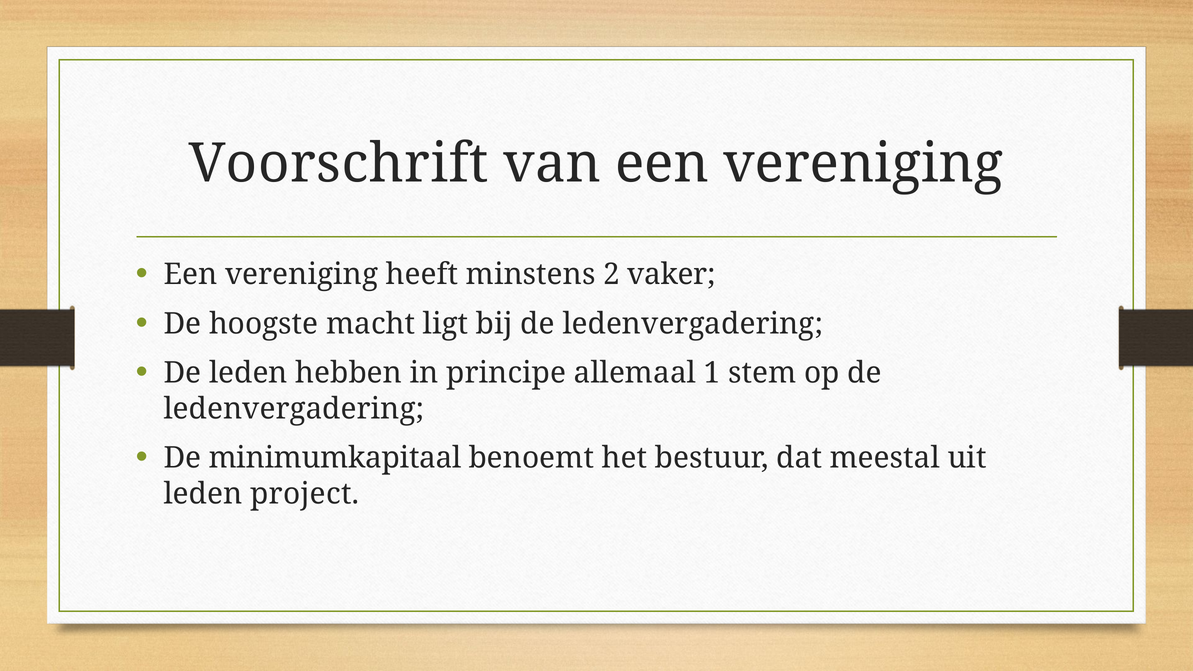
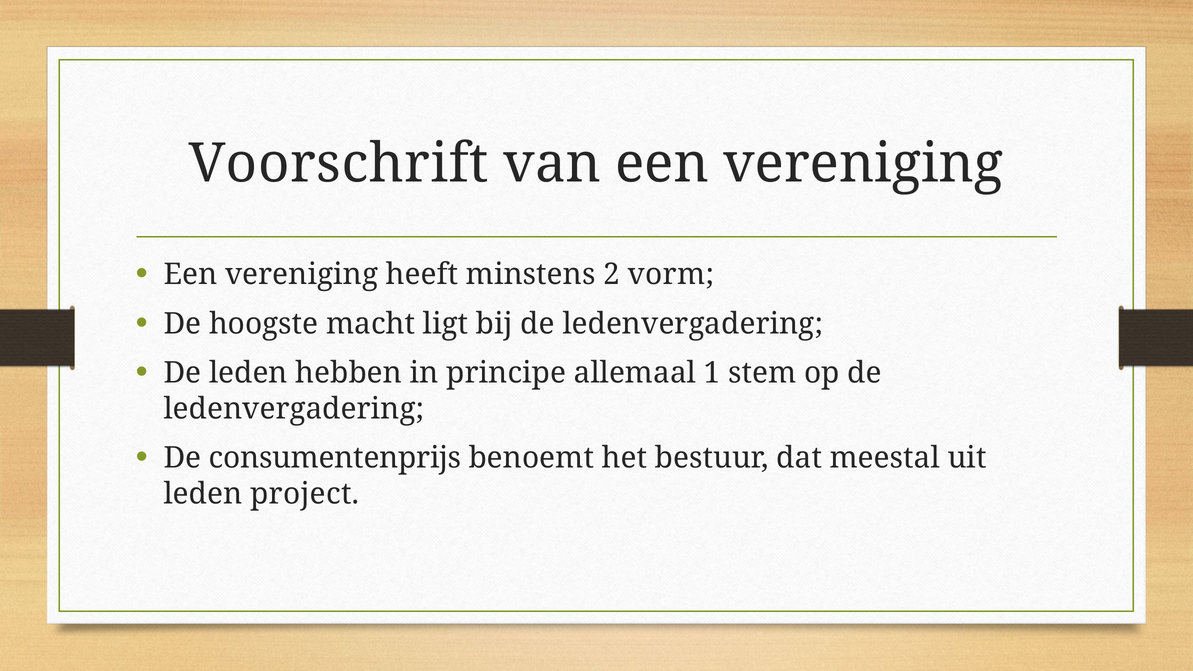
vaker: vaker -> vorm
minimumkapitaal: minimumkapitaal -> consumentenprijs
